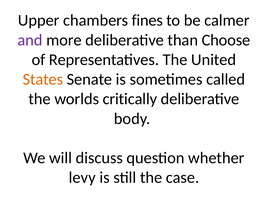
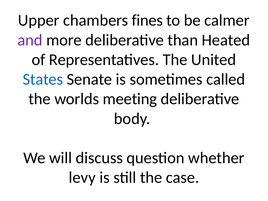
Choose: Choose -> Heated
States colour: orange -> blue
critically: critically -> meeting
